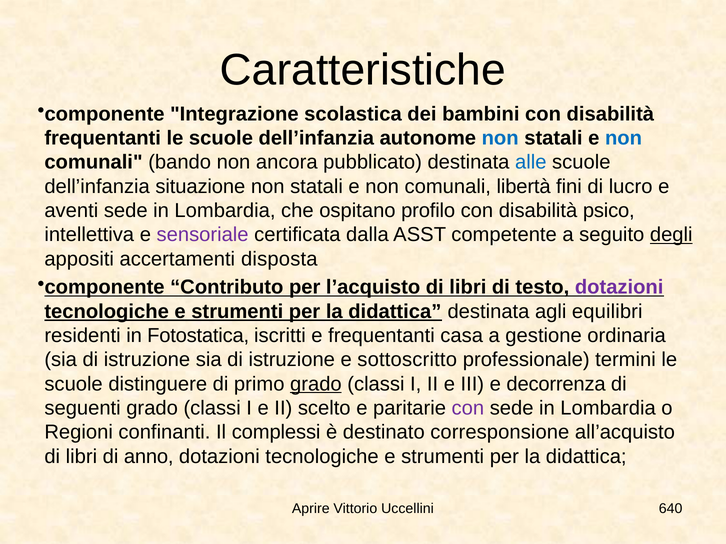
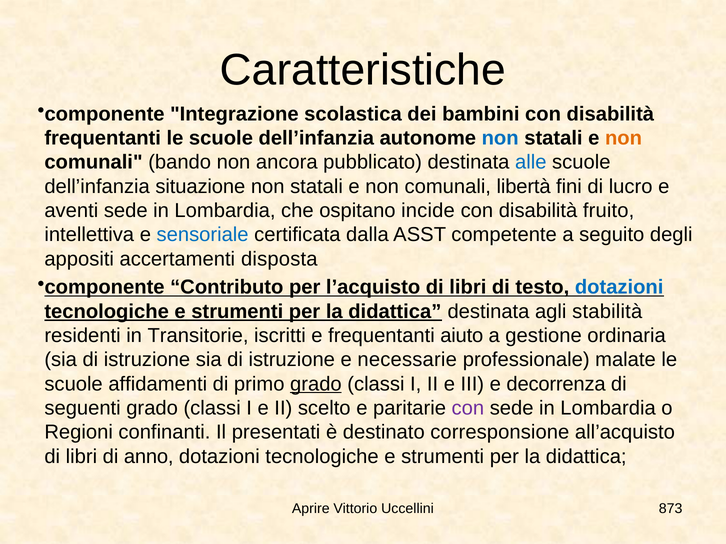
non at (623, 138) colour: blue -> orange
profilo: profilo -> incide
psico: psico -> fruito
sensoriale colour: purple -> blue
degli underline: present -> none
dotazioni at (619, 287) colour: purple -> blue
equilibri: equilibri -> stabilità
Fotostatica: Fotostatica -> Transitorie
casa: casa -> aiuto
sottoscritto: sottoscritto -> necessarie
termini: termini -> malate
distinguere: distinguere -> affidamenti
complessi: complessi -> presentati
640: 640 -> 873
